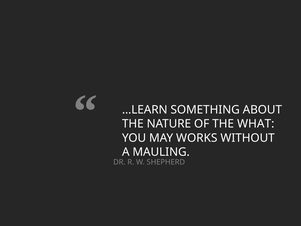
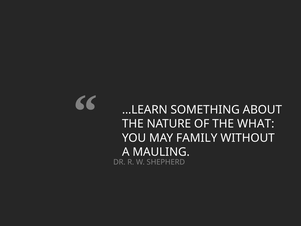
WORKS: WORKS -> FAMILY
